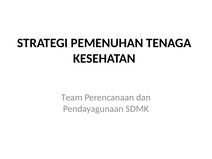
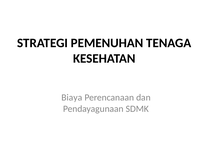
Team: Team -> Biaya
